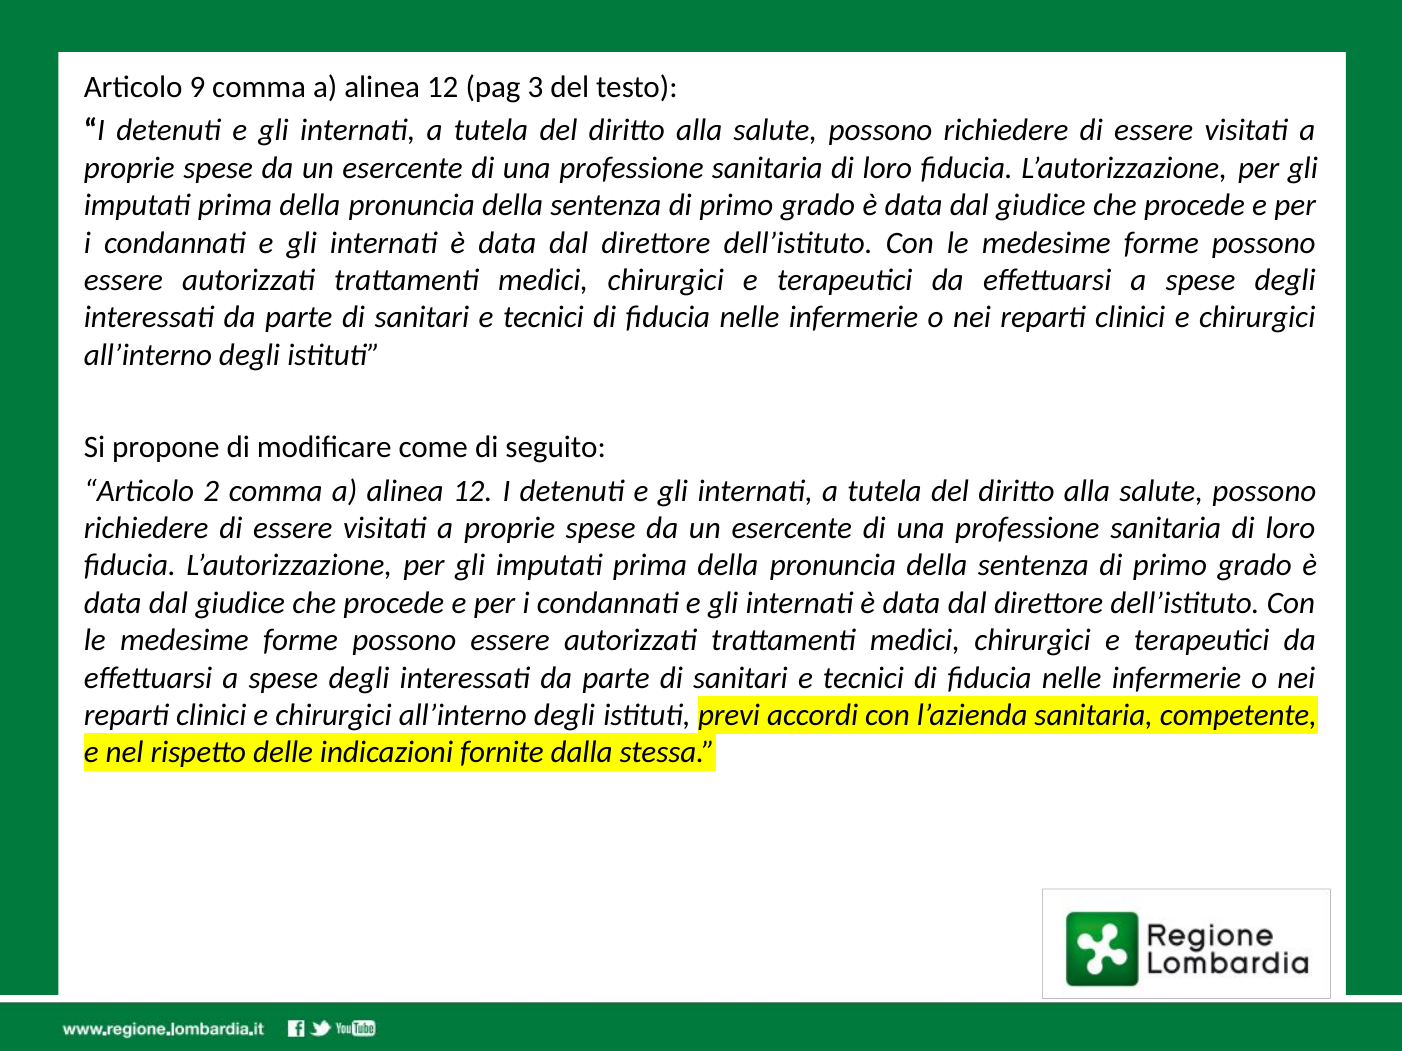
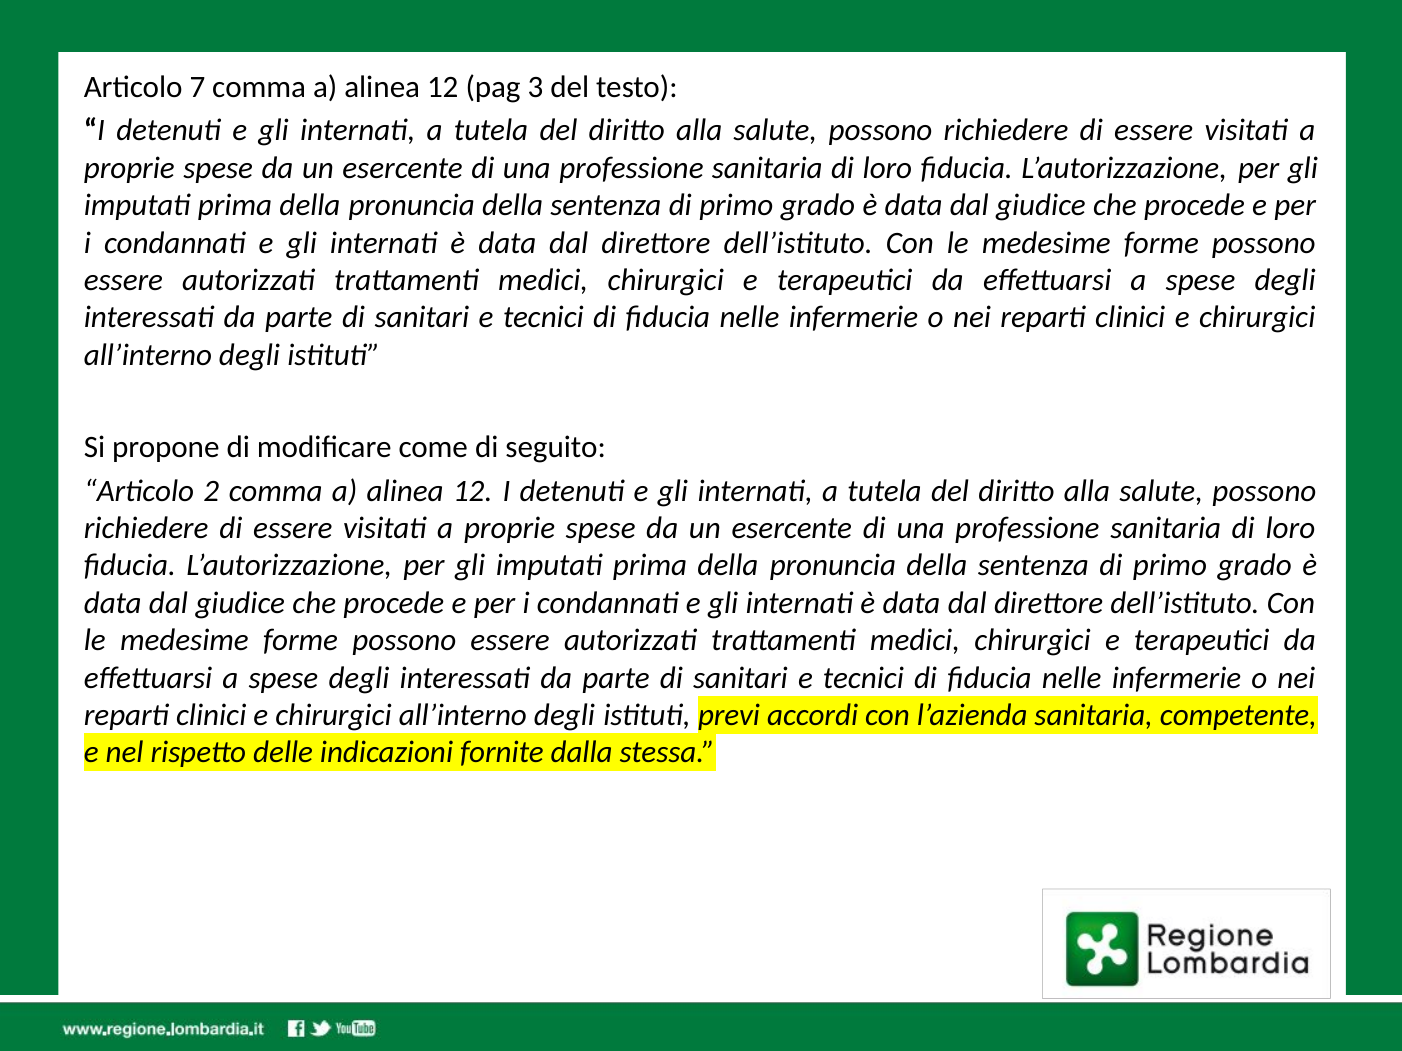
9: 9 -> 7
